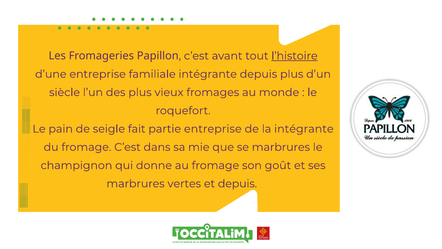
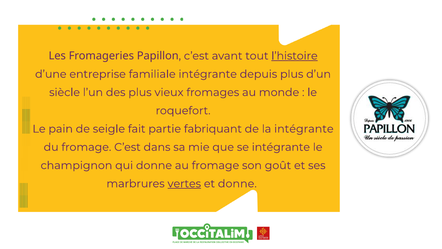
partie entreprise: entreprise -> fabriquant
se marbrures: marbrures -> intégrante
vertes underline: none -> present
et depuis: depuis -> donne
